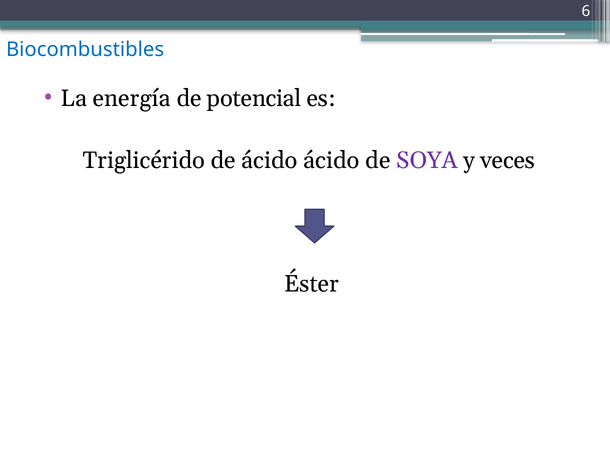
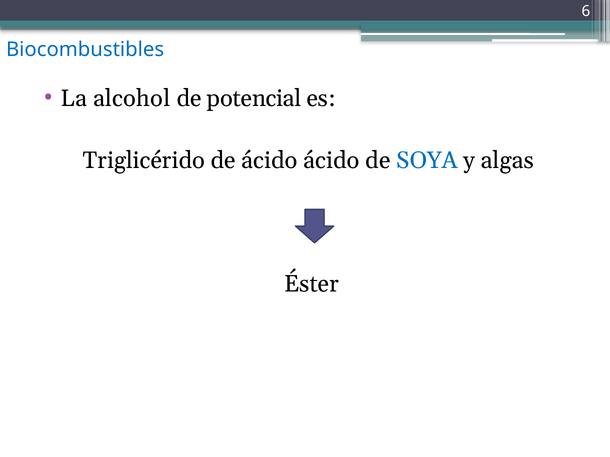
energía: energía -> alcohol
SOYA colour: purple -> blue
veces: veces -> algas
